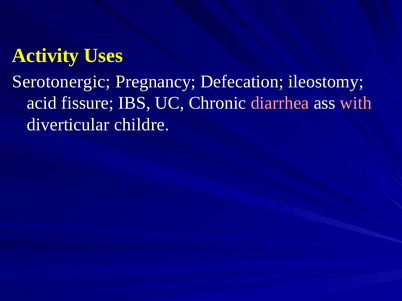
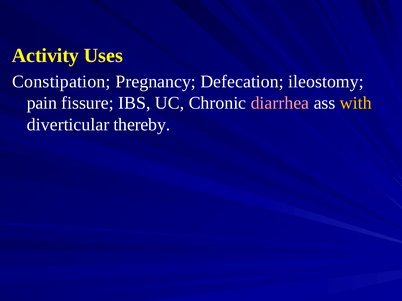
Serotonergic: Serotonergic -> Constipation
acid: acid -> pain
with colour: pink -> yellow
childre: childre -> thereby
